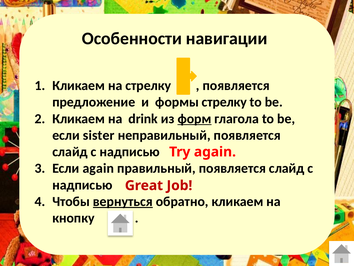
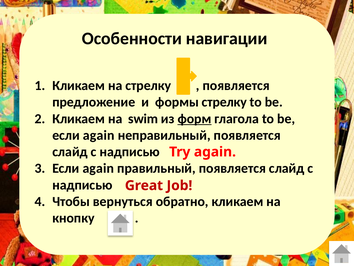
drink: drink -> swim
sister at (99, 135): sister -> again
вернуться underline: present -> none
